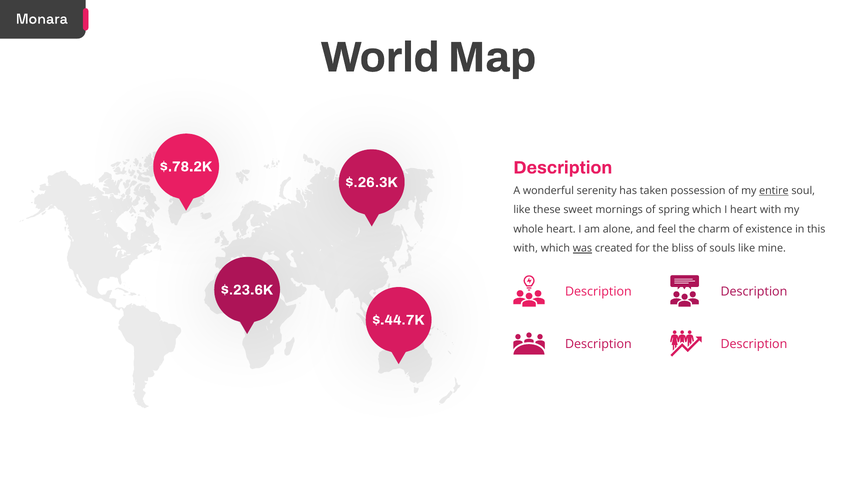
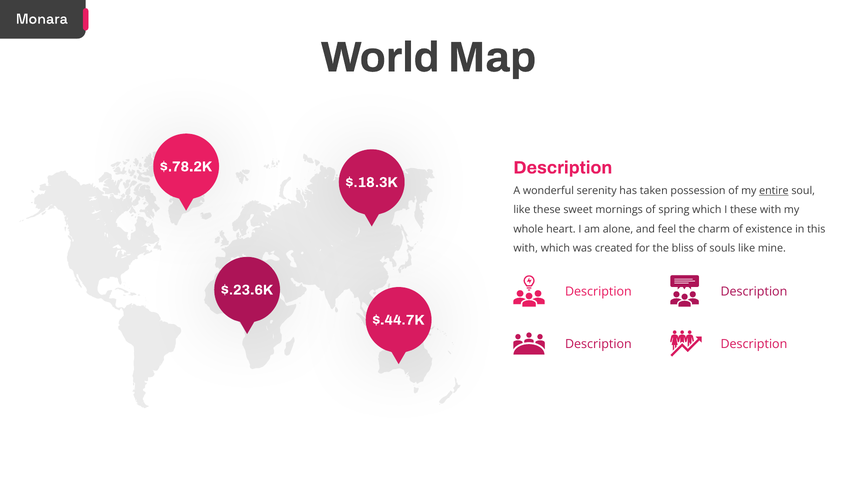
$.26.3K: $.26.3K -> $.18.3K
I heart: heart -> these
was underline: present -> none
